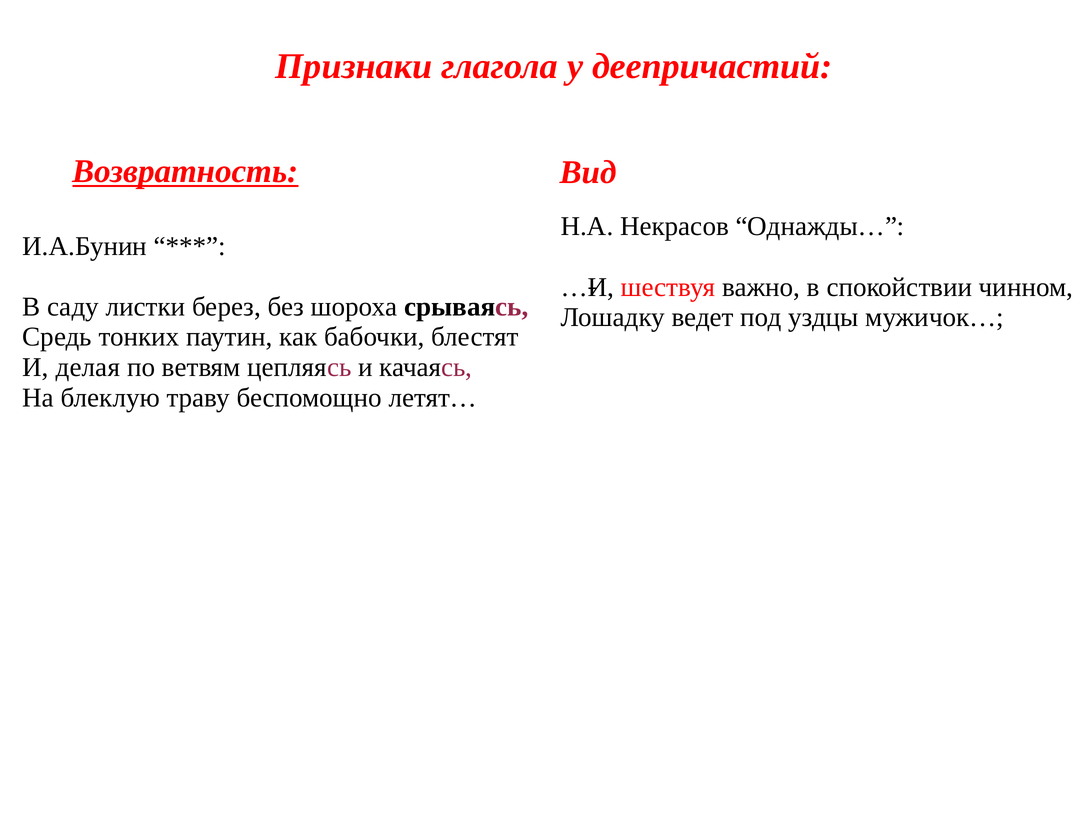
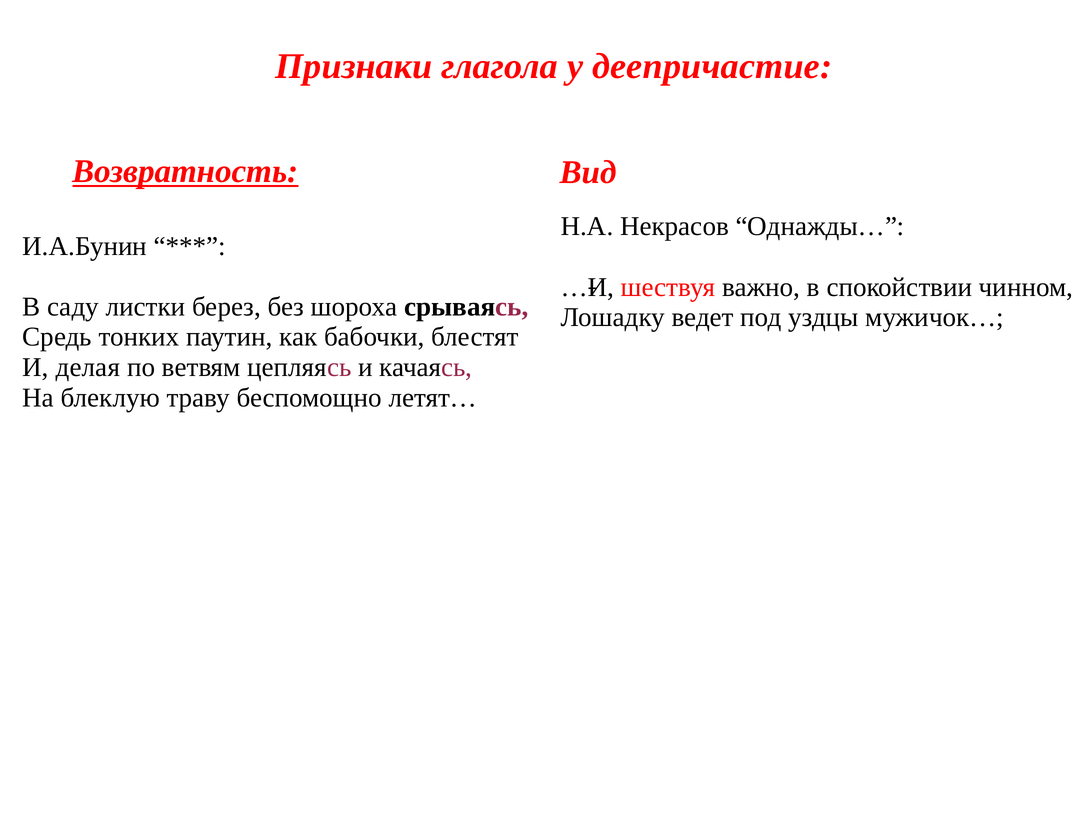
деепричастий: деепричастий -> деепричастие
